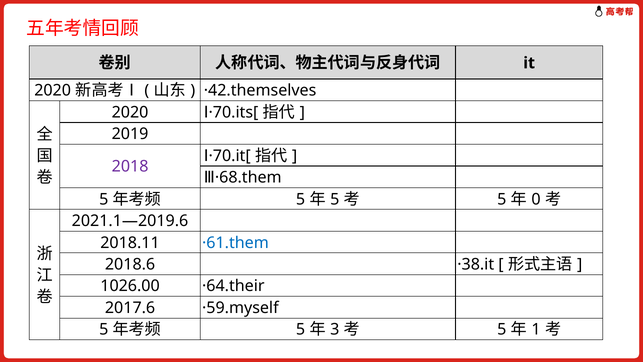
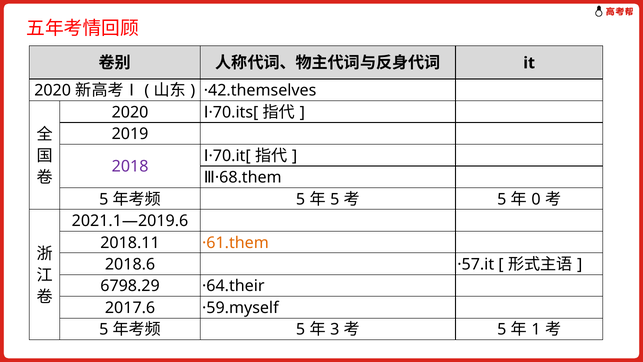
·61.them colour: blue -> orange
·38.it: ·38.it -> ·57.it
1026.00: 1026.00 -> 6798.29
